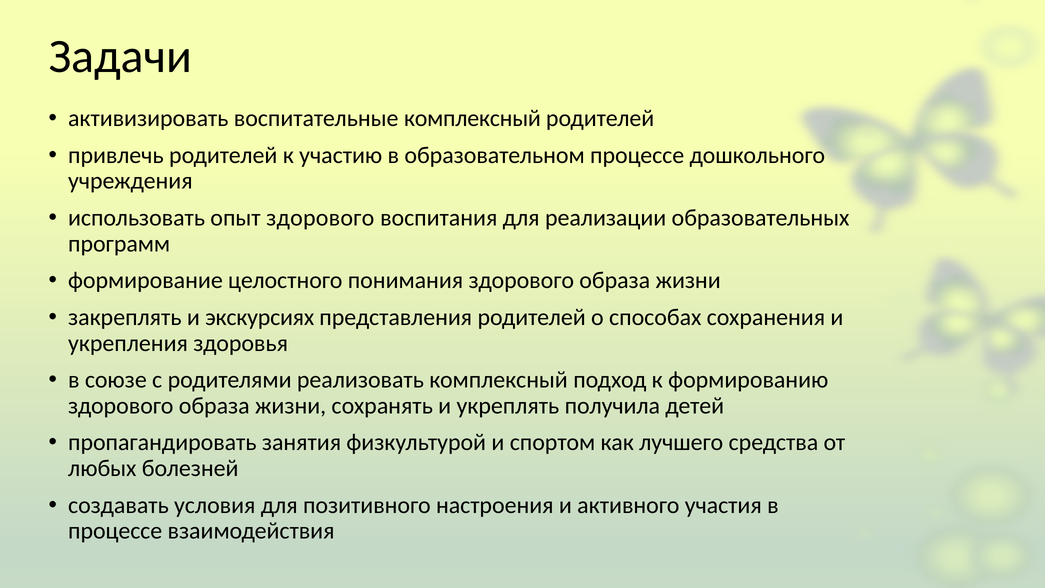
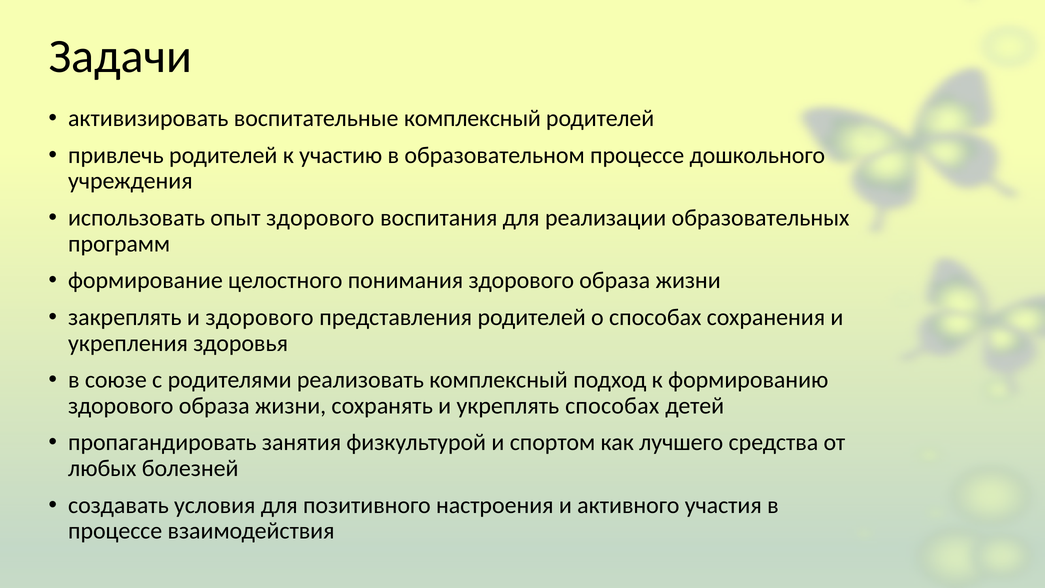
и экскурсиях: экскурсиях -> здорового
укреплять получила: получила -> способах
